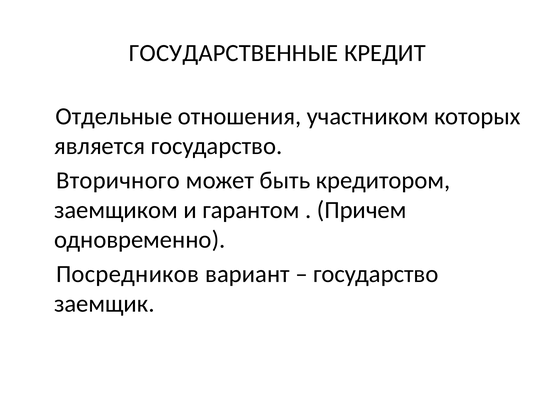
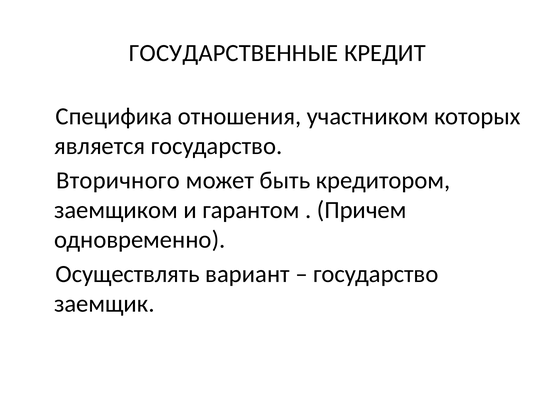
Отдельные: Отдельные -> Специфика
Посредников: Посредников -> Осуществлять
